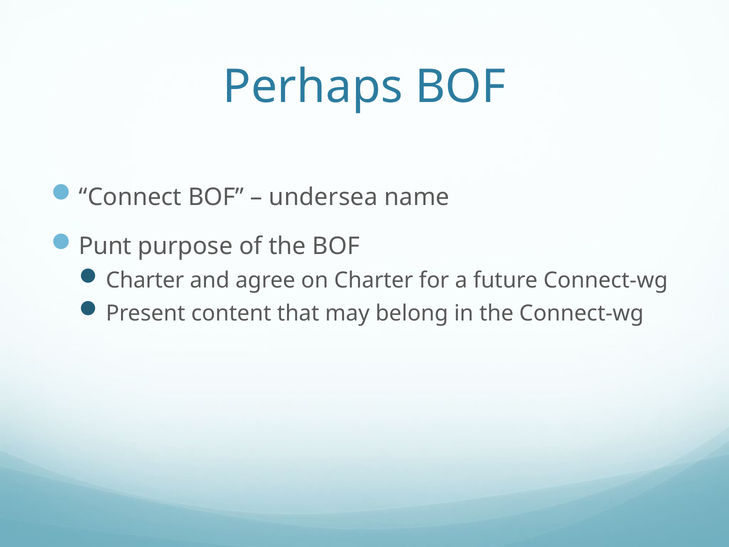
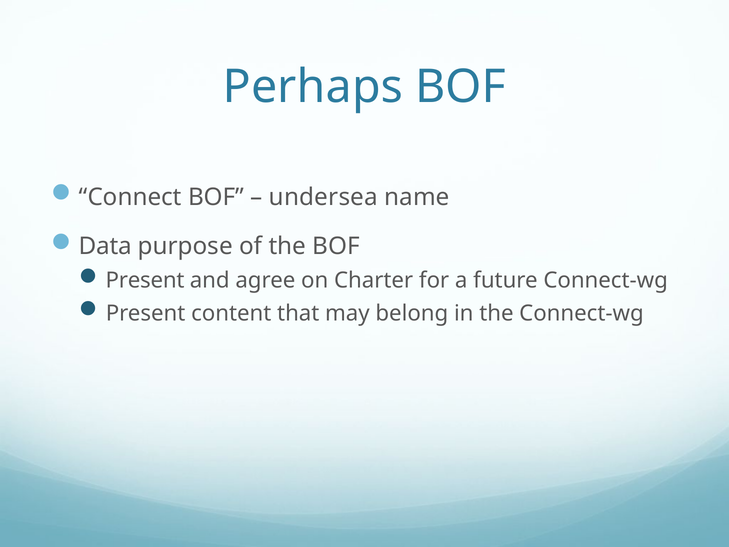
Punt: Punt -> Data
Charter at (145, 280): Charter -> Present
